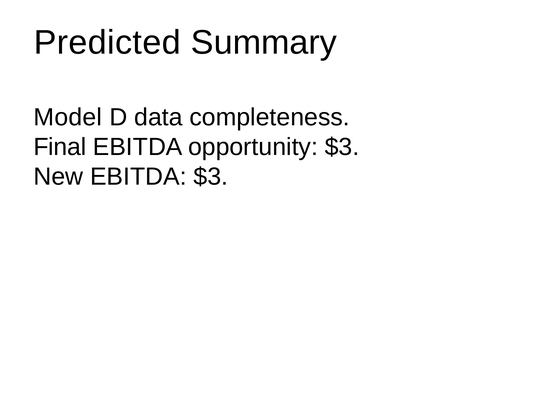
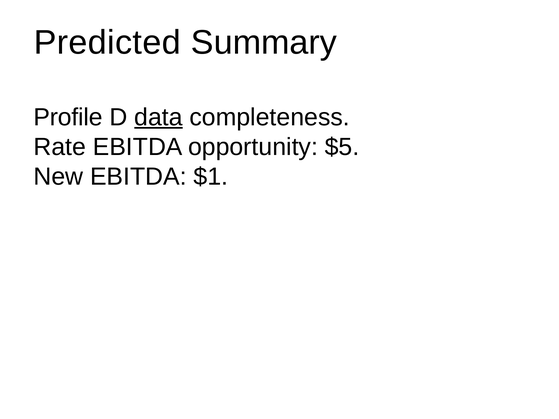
Model: Model -> Profile
data underline: none -> present
Final: Final -> Rate
opportunity $3: $3 -> $5
EBITDA $3: $3 -> $1
